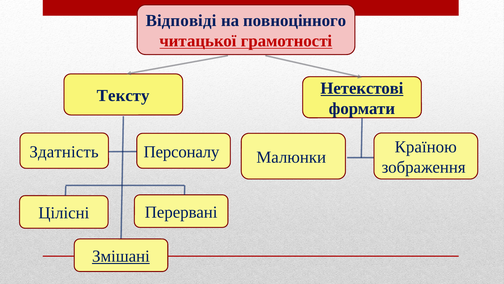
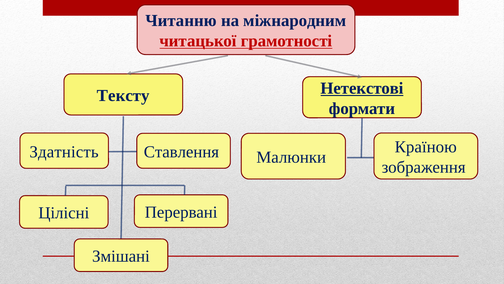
Відповіді: Відповіді -> Читанню
повноцінного: повноцінного -> міжнародним
Персоналу: Персоналу -> Ставлення
Змішані underline: present -> none
